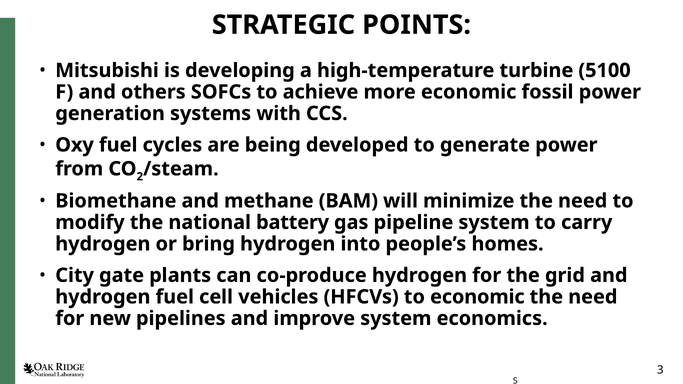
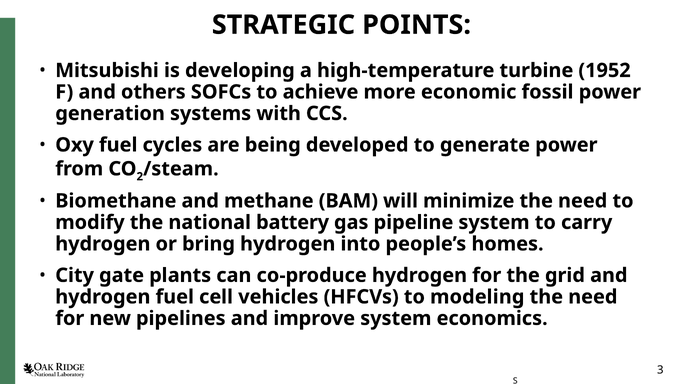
5100: 5100 -> 1952
to economic: economic -> modeling
